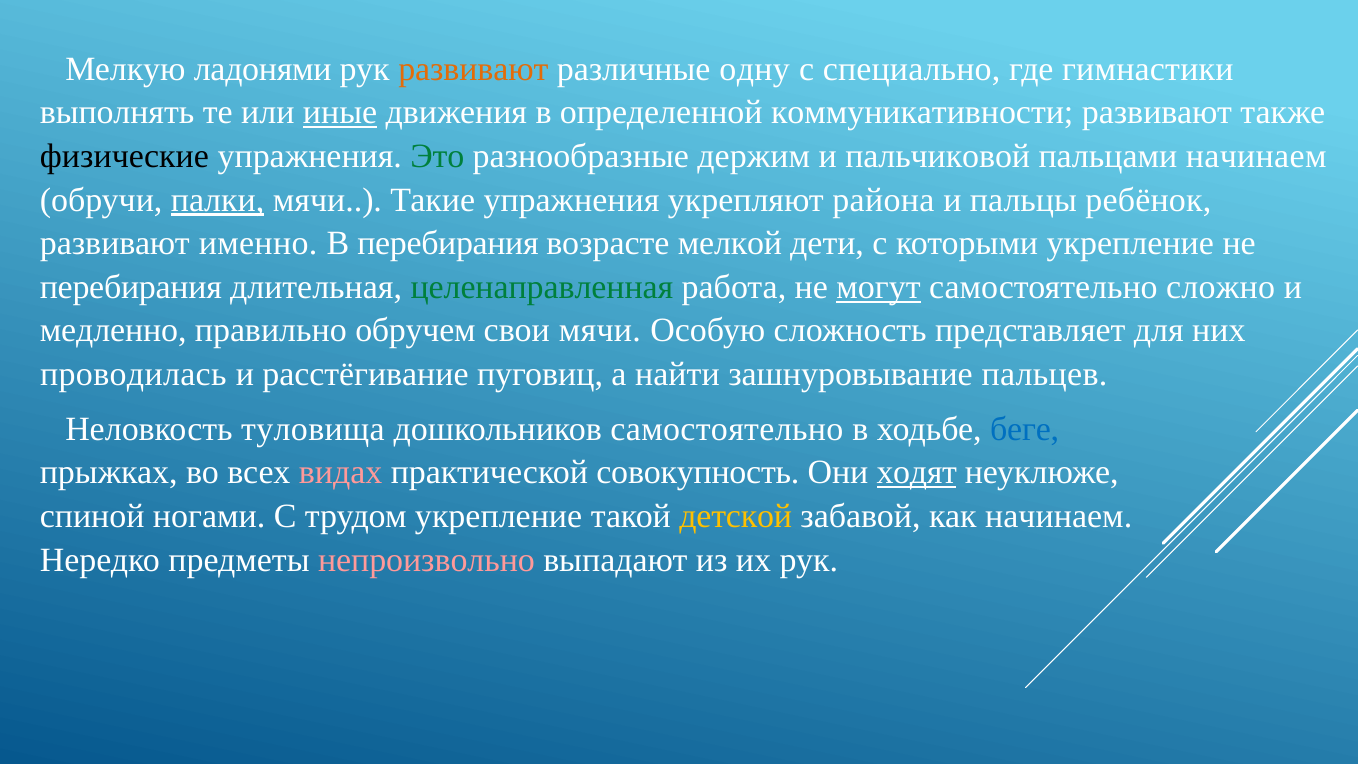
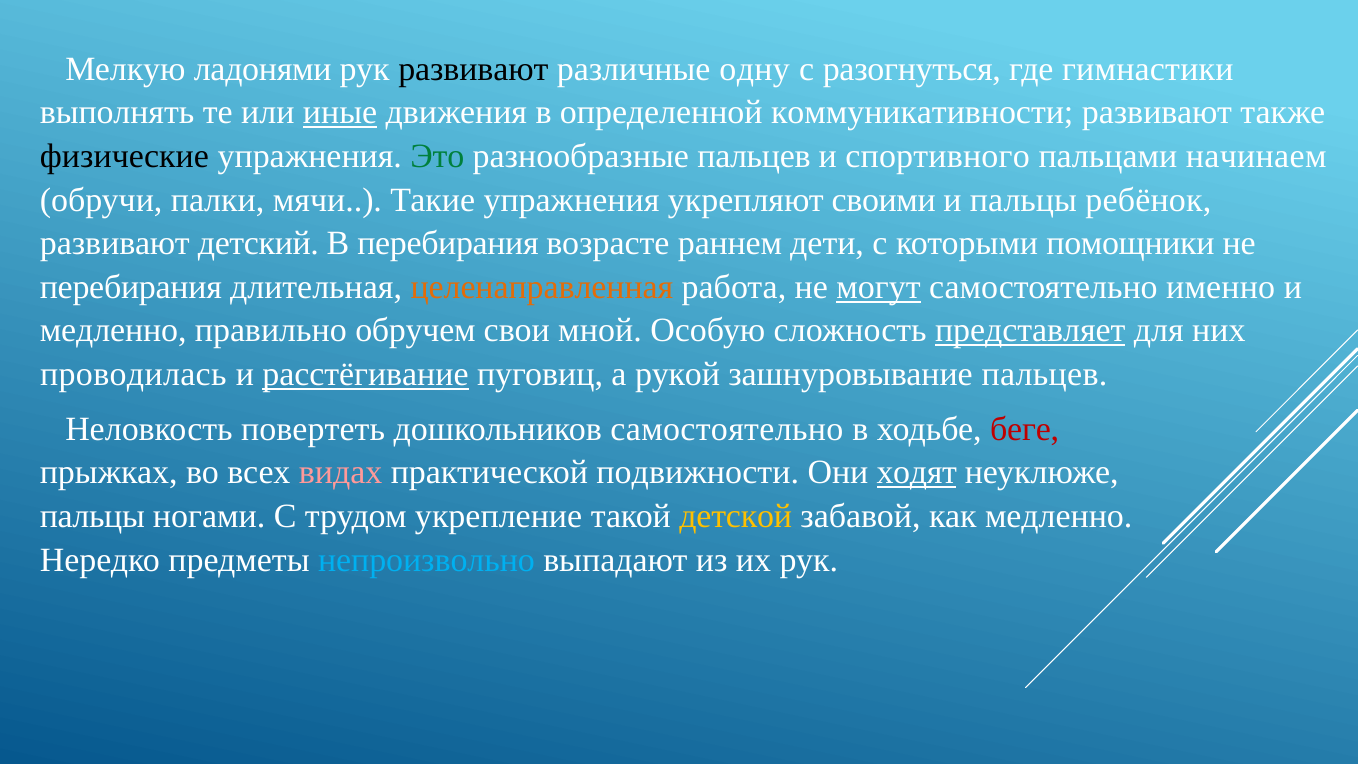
развивают at (473, 69) colour: orange -> black
специально: специально -> разогнуться
разнообразные держим: держим -> пальцев
пальчиковой: пальчиковой -> спортивного
палки underline: present -> none
района: района -> своими
именно: именно -> детский
мелкой: мелкой -> раннем
которыми укрепление: укрепление -> помощники
целенаправленная colour: green -> orange
сложно: сложно -> именно
свои мячи: мячи -> мной
представляет underline: none -> present
расстёгивание underline: none -> present
найти: найти -> рукой
туловища: туловища -> повертеть
беге colour: blue -> red
совокупность: совокупность -> подвижности
спиной at (92, 516): спиной -> пальцы
как начинаем: начинаем -> медленно
непроизвольно colour: pink -> light blue
